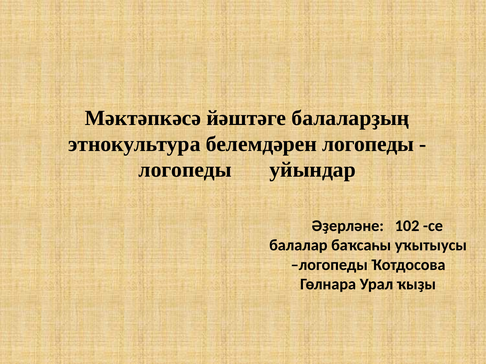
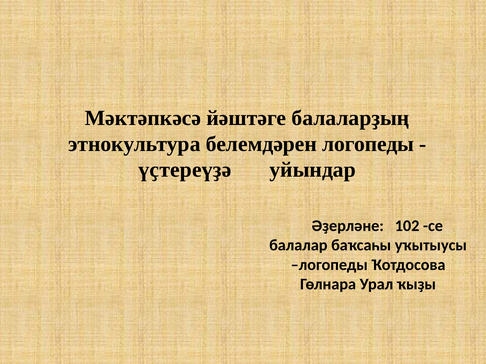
логопеды at (185, 170): логопеды -> үҫтереүҙә
